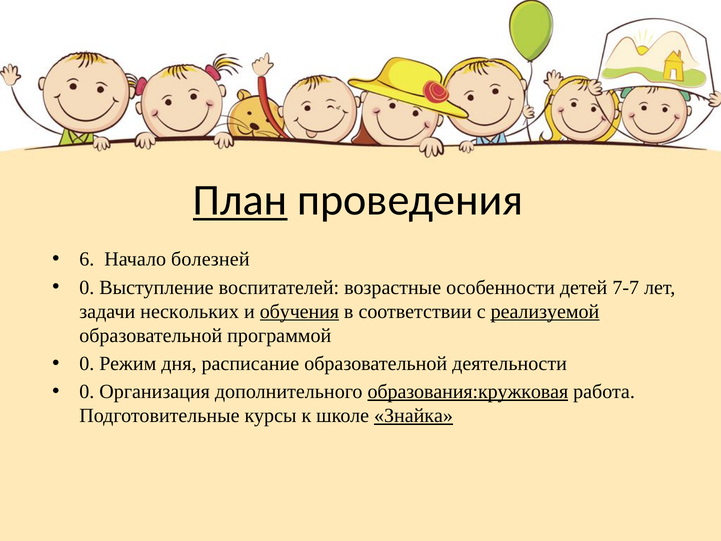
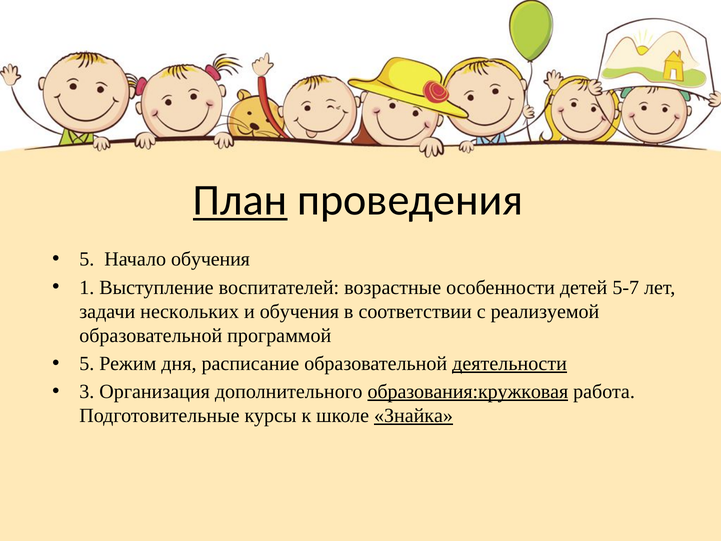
6 at (87, 259): 6 -> 5
Начало болезней: болезней -> обучения
0 at (87, 287): 0 -> 1
7-7: 7-7 -> 5-7
обучения at (299, 311) underline: present -> none
реализуемой underline: present -> none
0 at (87, 363): 0 -> 5
деятельности underline: none -> present
0 at (87, 391): 0 -> 3
